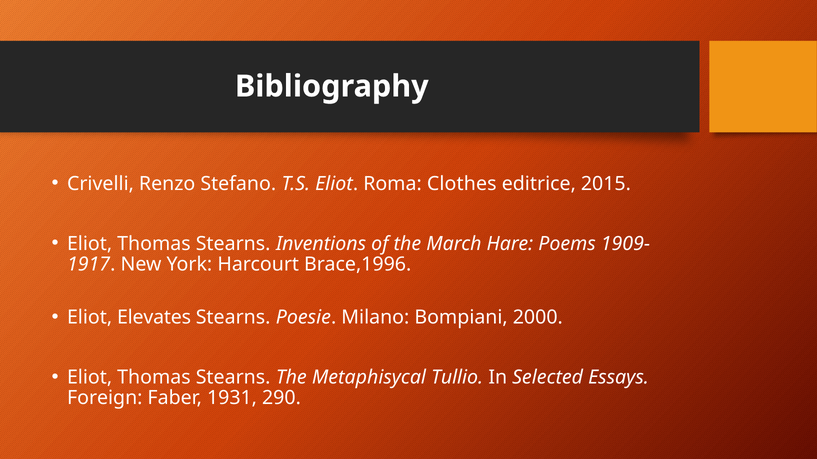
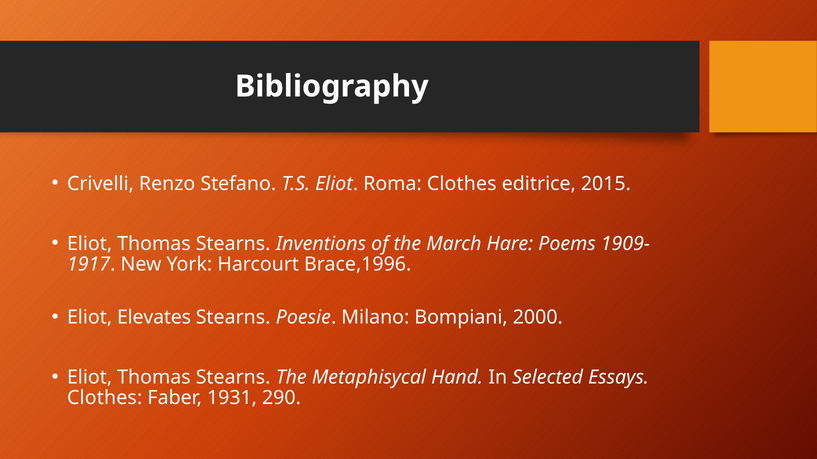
Tullio: Tullio -> Hand
Foreign at (105, 399): Foreign -> Clothes
